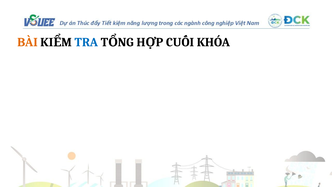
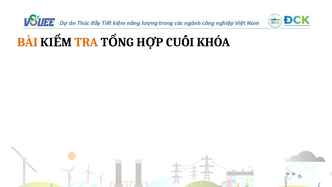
TRA colour: blue -> orange
